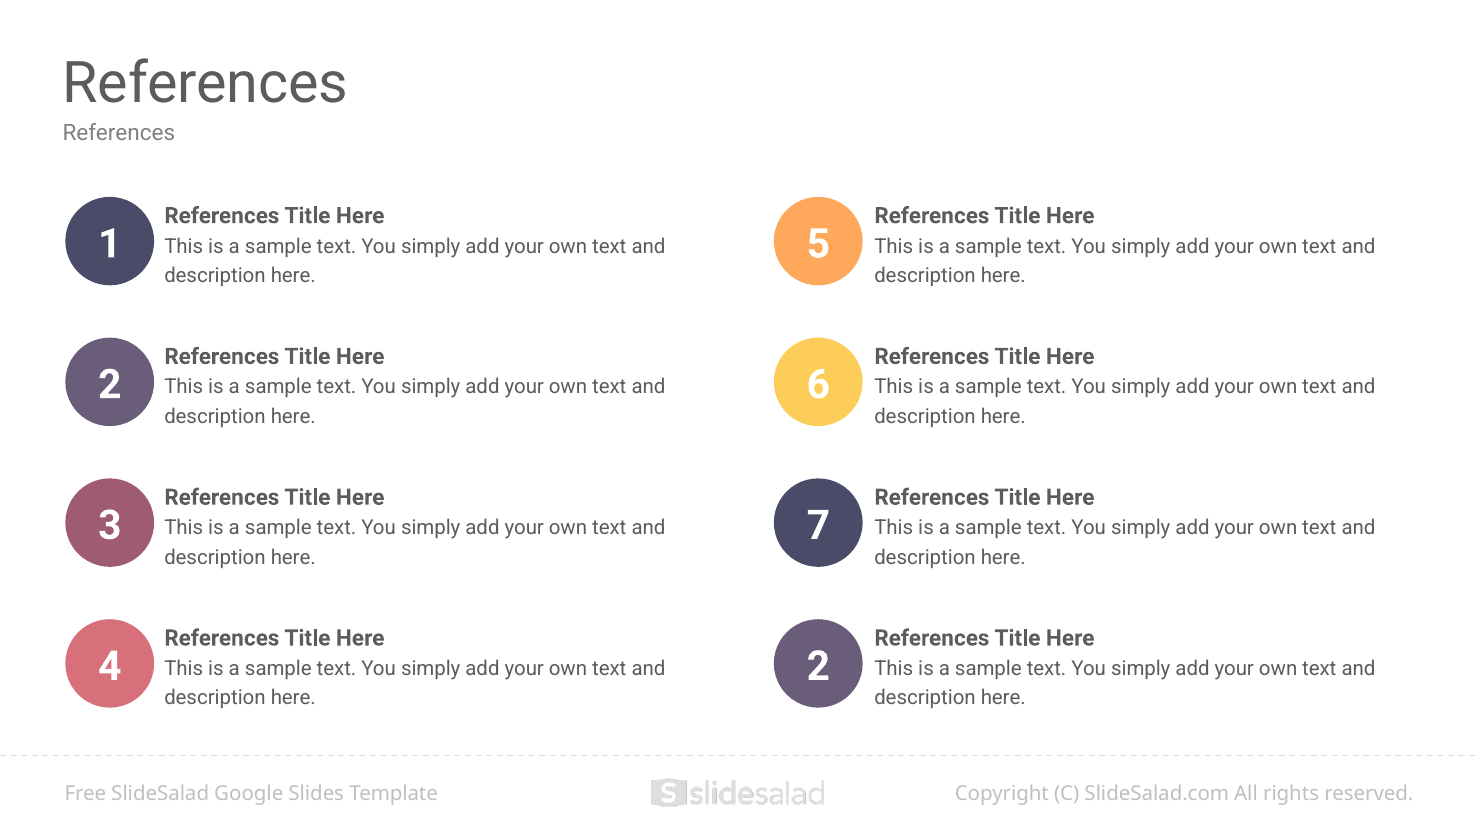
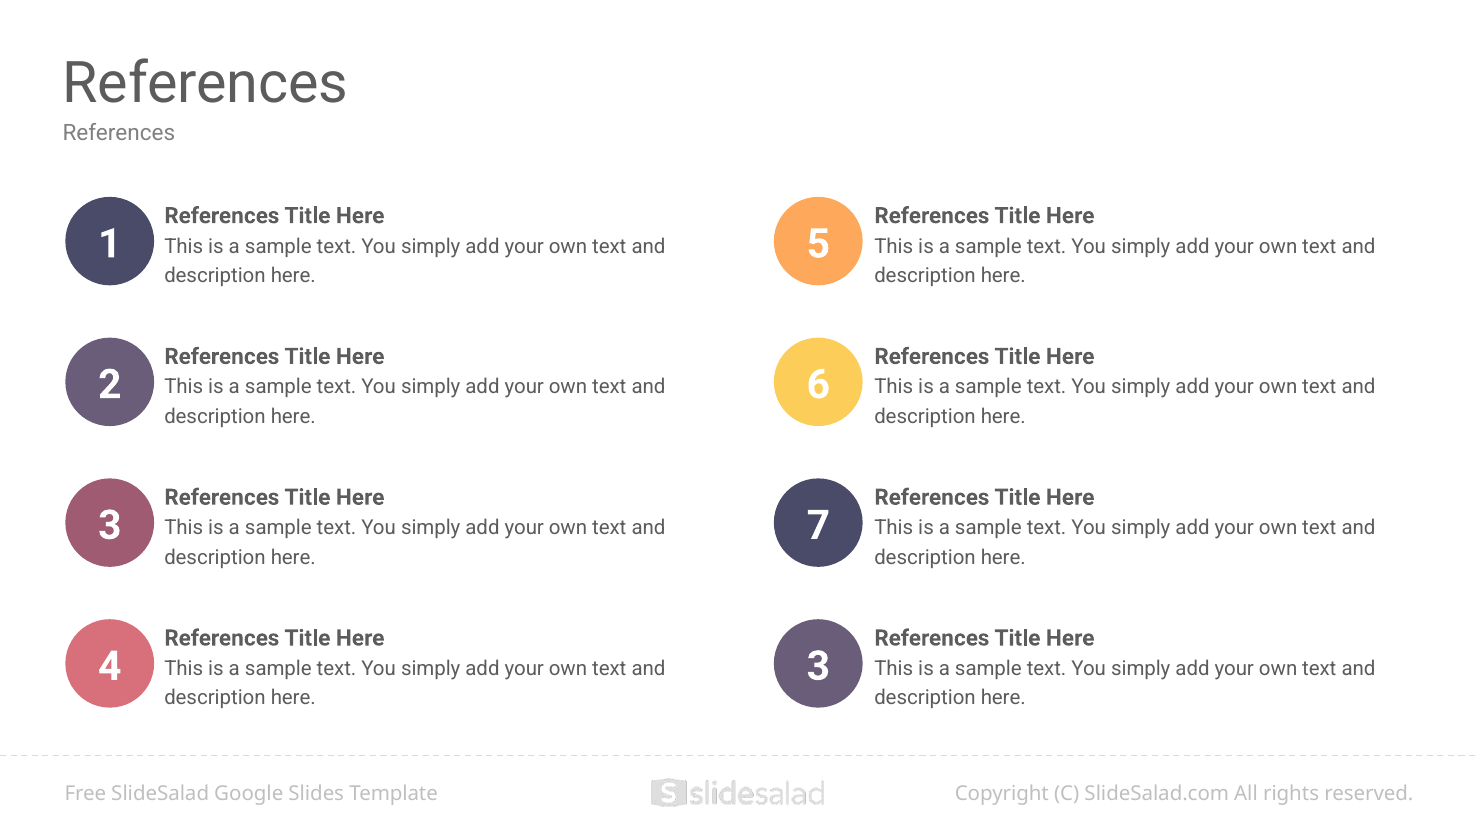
4 2: 2 -> 3
